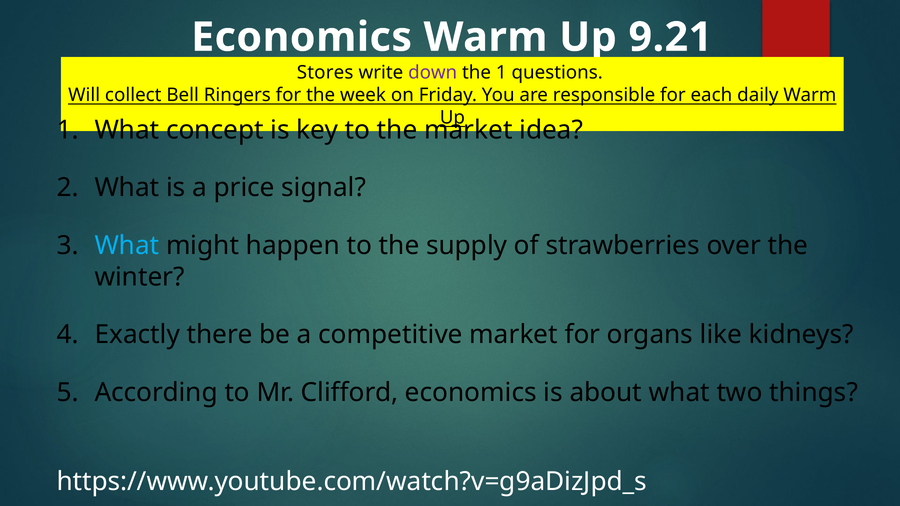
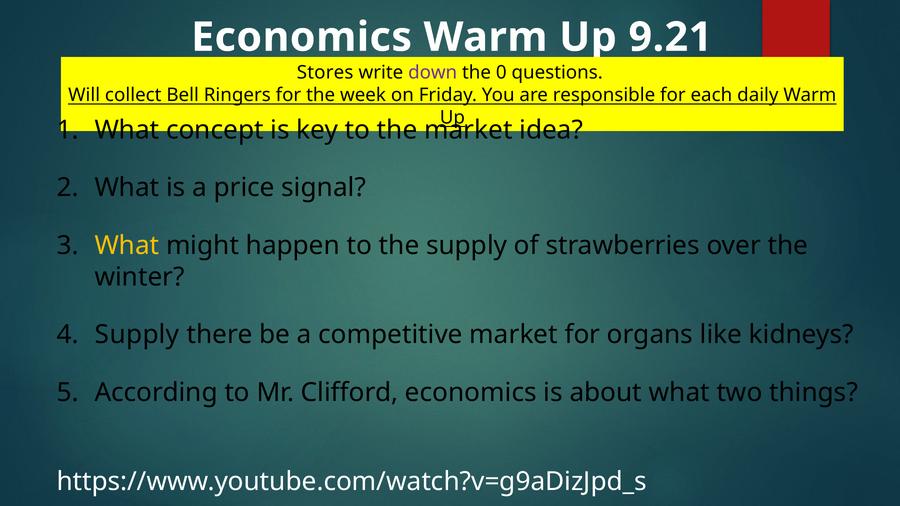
the 1: 1 -> 0
What at (127, 246) colour: light blue -> yellow
4 Exactly: Exactly -> Supply
